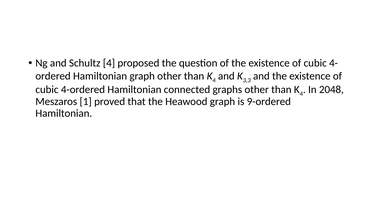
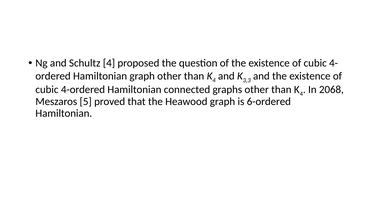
2048: 2048 -> 2068
1: 1 -> 5
9-ordered: 9-ordered -> 6-ordered
